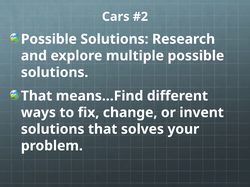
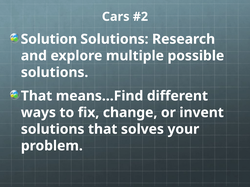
Possible at (49, 39): Possible -> Solution
